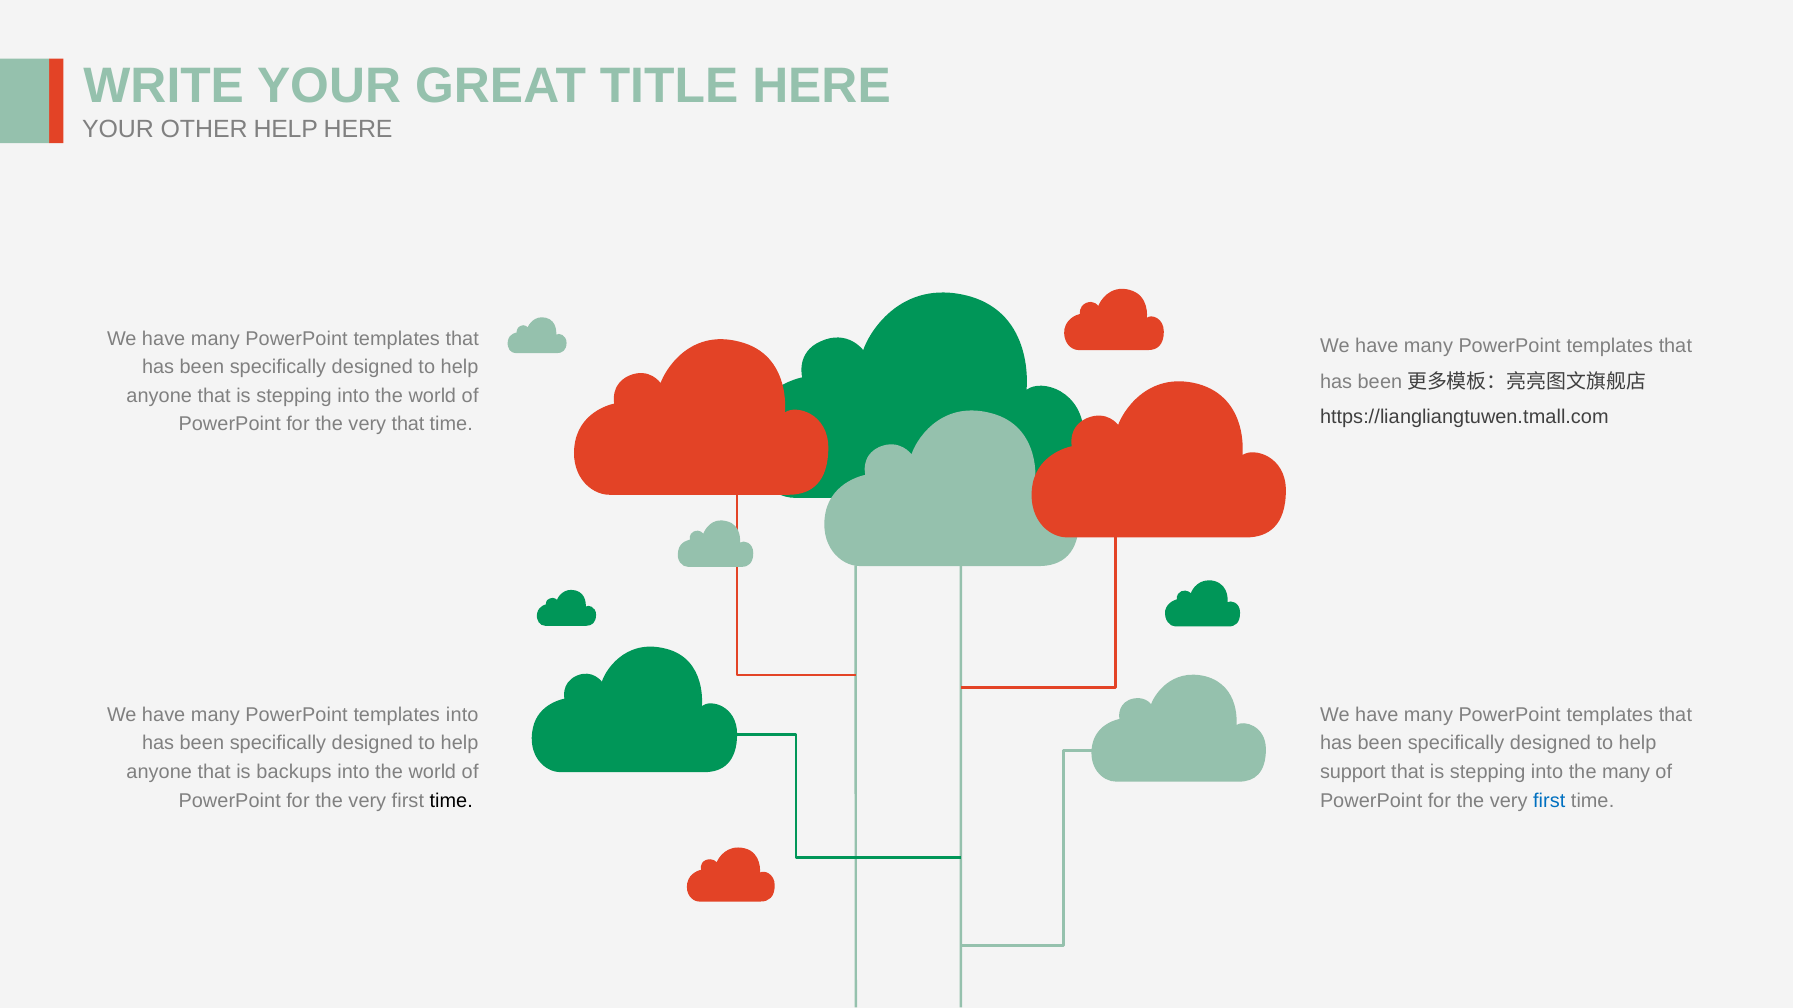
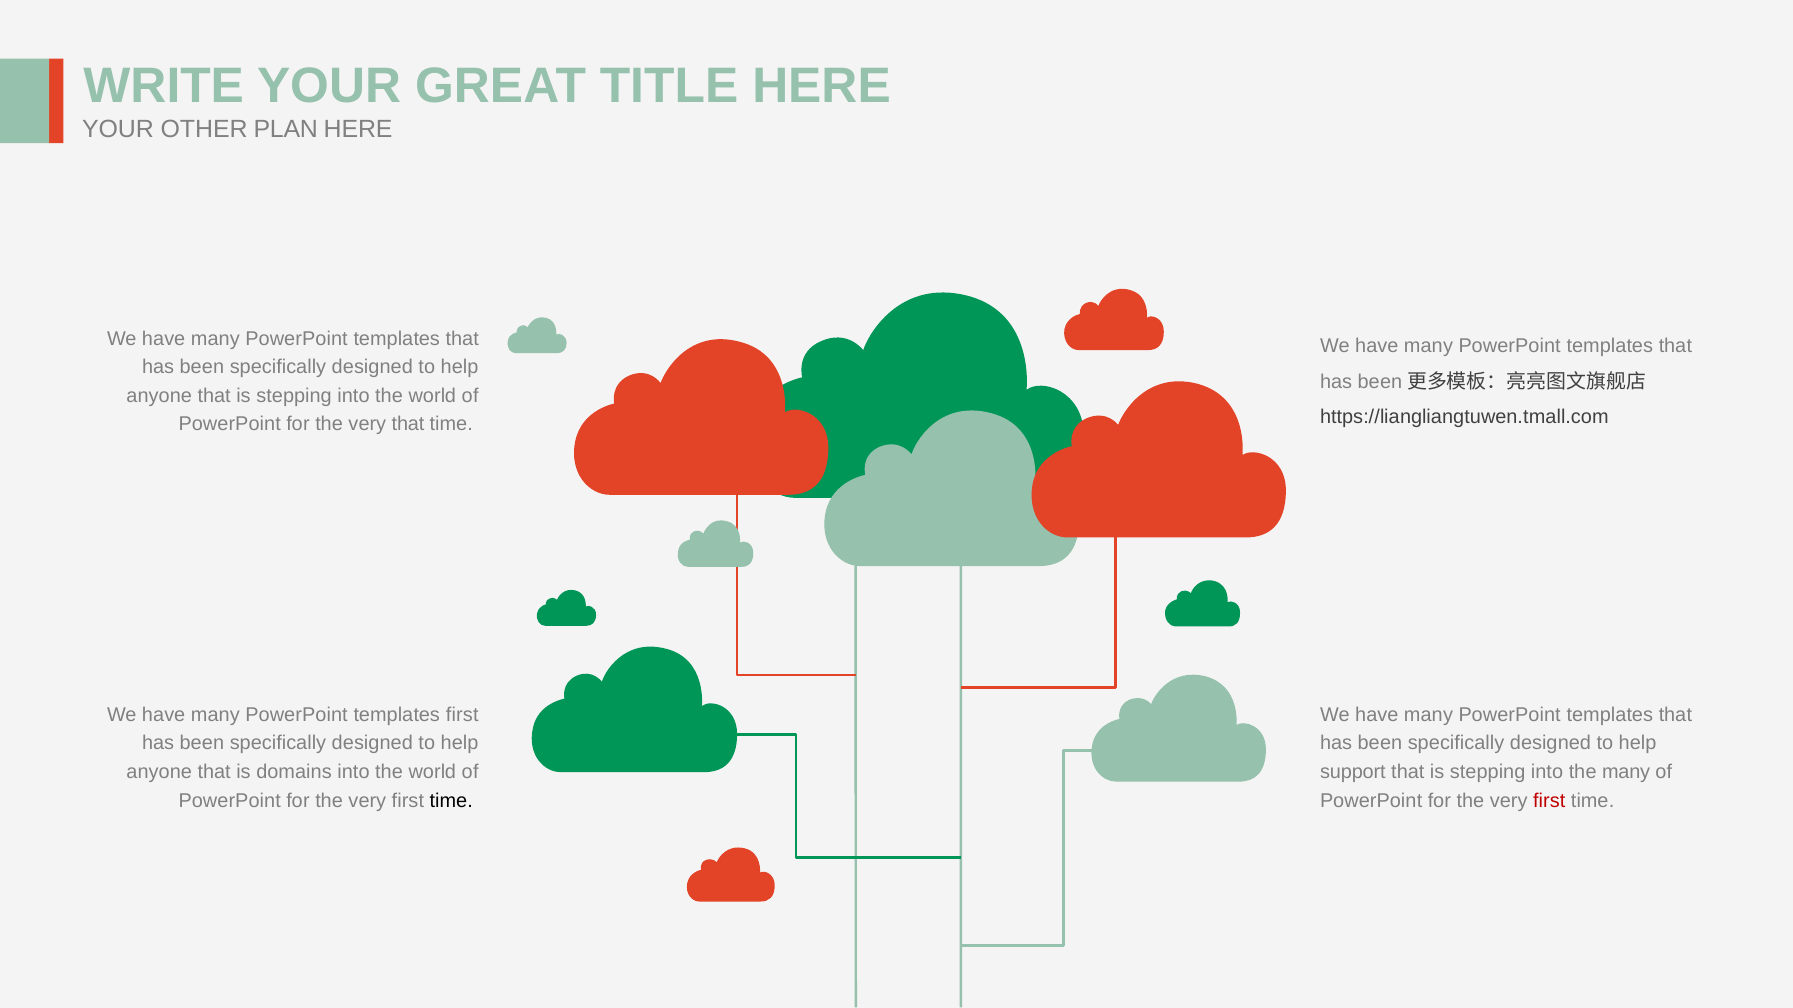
OTHER HELP: HELP -> PLAN
templates into: into -> first
backups: backups -> domains
first at (1549, 801) colour: blue -> red
